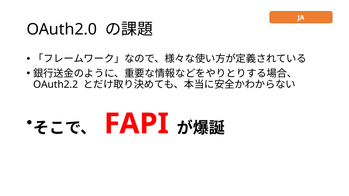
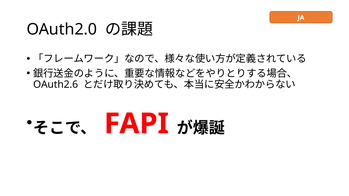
OAuth2.2: OAuth2.2 -> OAuth2.6
